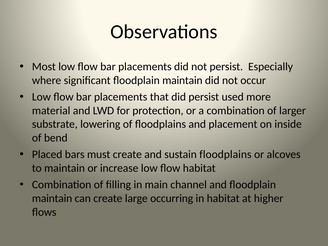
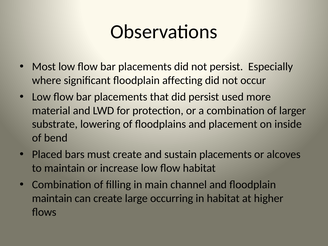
significant floodplain maintain: maintain -> affecting
sustain floodplains: floodplains -> placements
